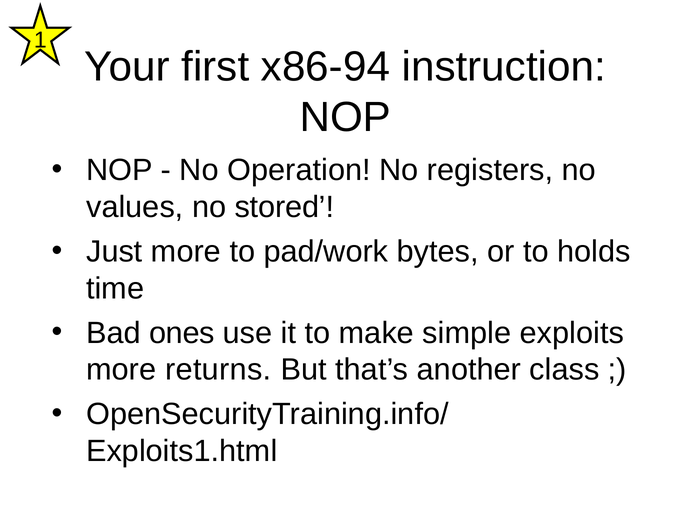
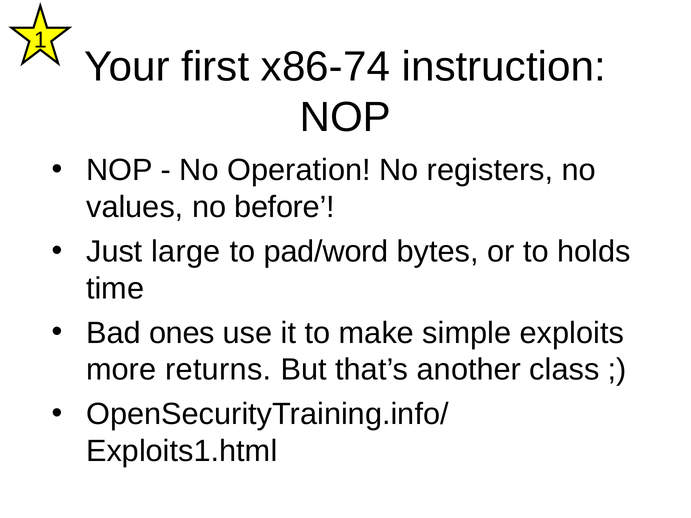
x86-94: x86-94 -> x86-74
stored: stored -> before
Just more: more -> large
pad/work: pad/work -> pad/word
